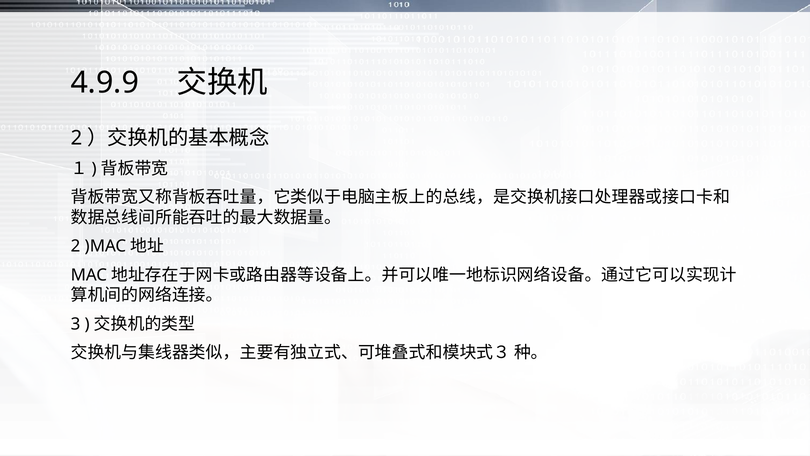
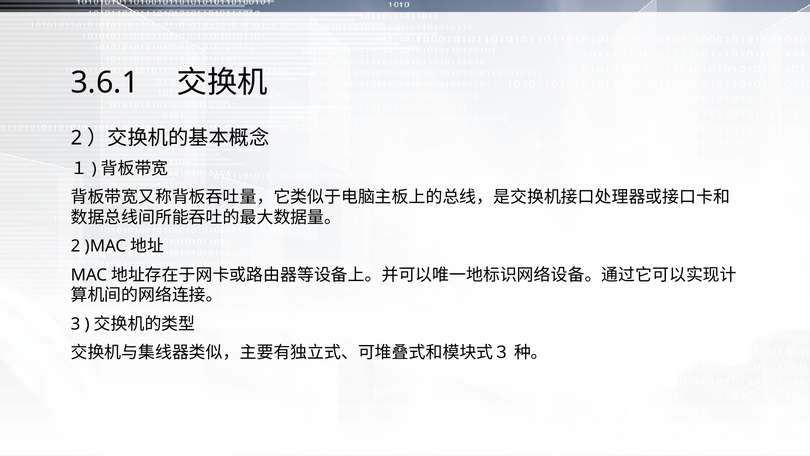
4.9.9: 4.9.9 -> 3.6.1
